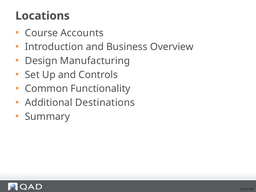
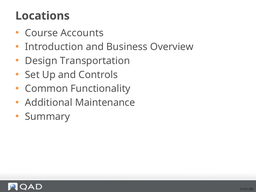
Manufacturing: Manufacturing -> Transportation
Destinations: Destinations -> Maintenance
